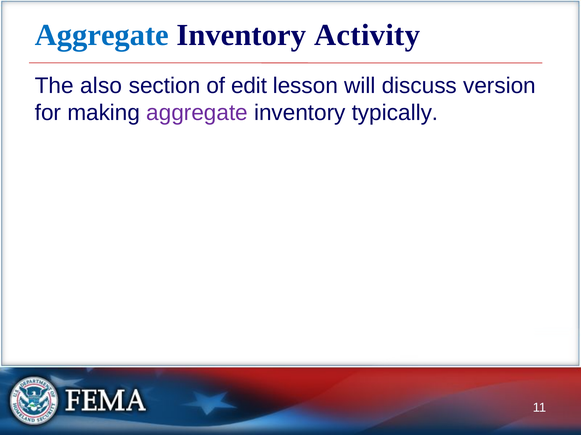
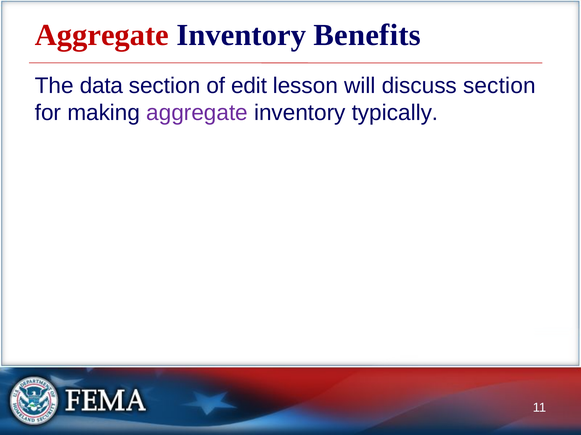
Aggregate at (102, 35) colour: blue -> red
Activity: Activity -> Benefits
also: also -> data
discuss version: version -> section
